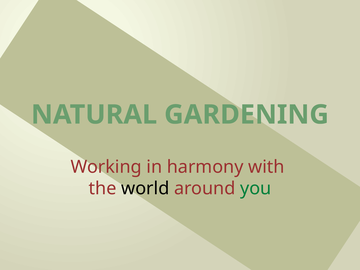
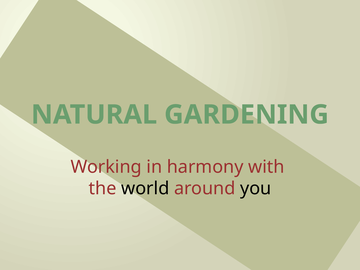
you colour: green -> black
